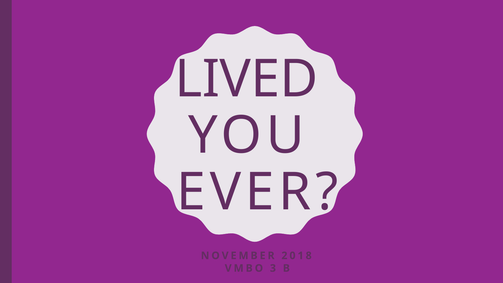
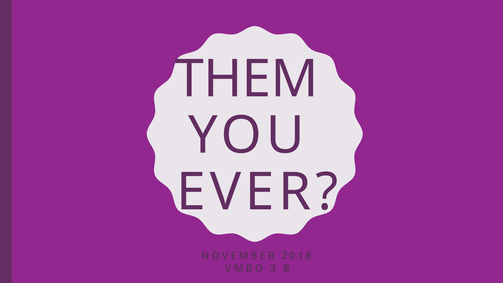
LIVED: LIVED -> THEM
